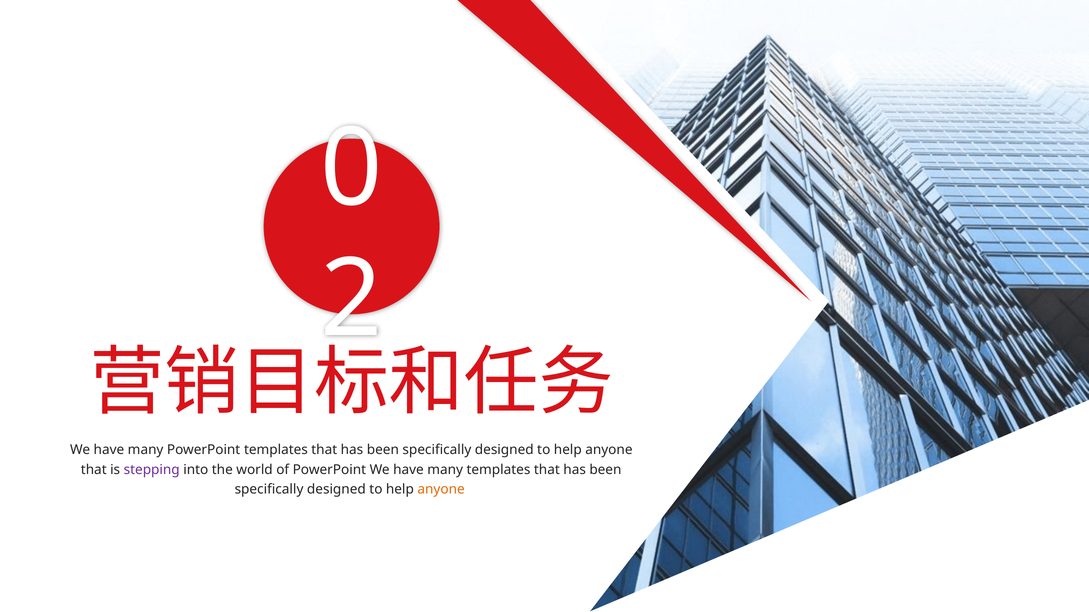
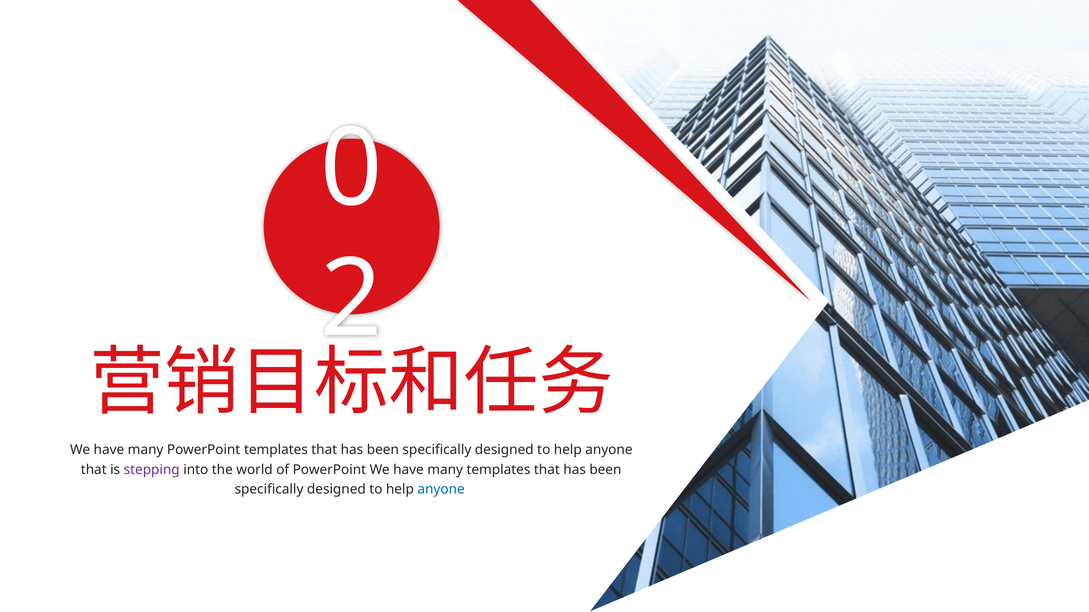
anyone at (441, 490) colour: orange -> blue
